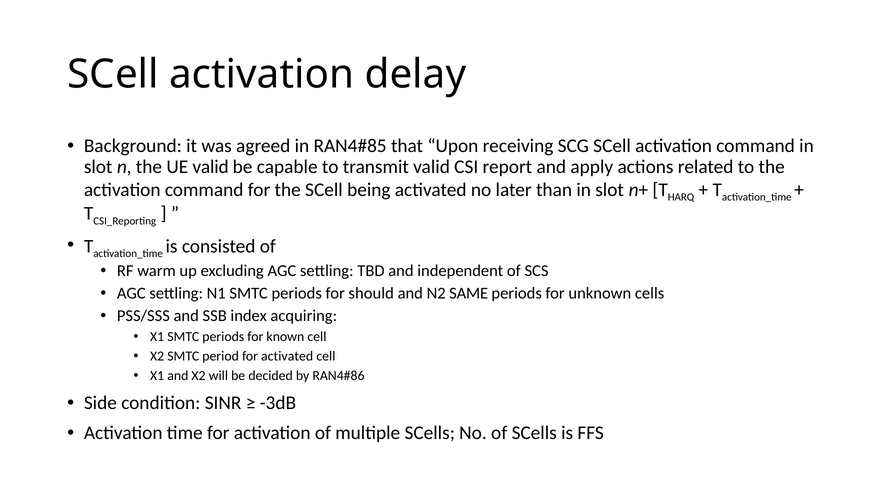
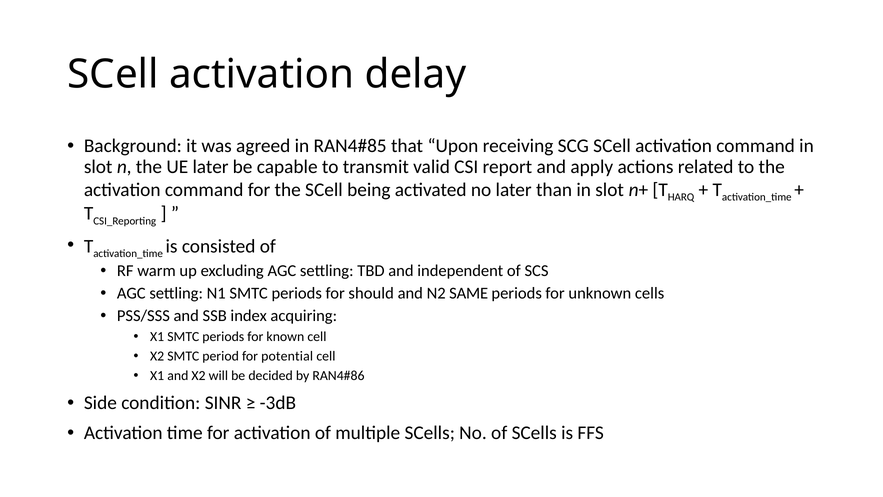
UE valid: valid -> later
for activated: activated -> potential
